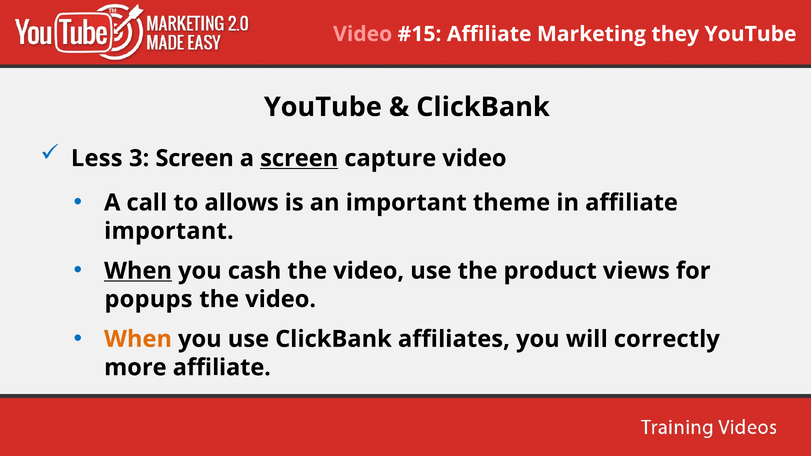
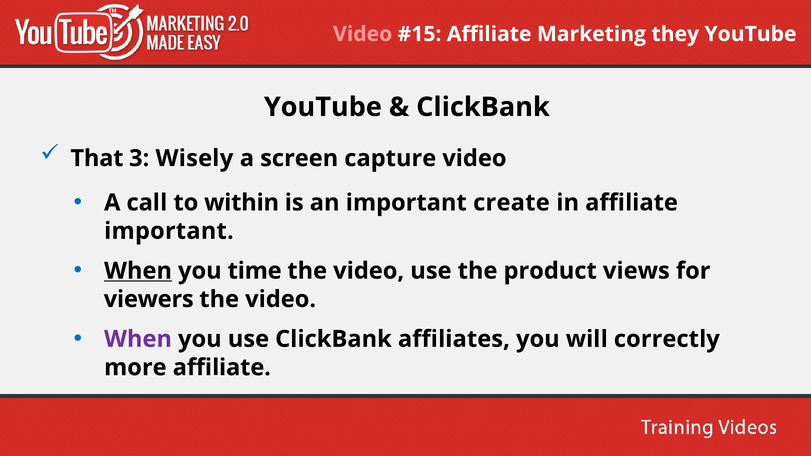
Less: Less -> That
3 Screen: Screen -> Wisely
screen at (299, 158) underline: present -> none
allows: allows -> within
theme: theme -> create
cash: cash -> time
popups: popups -> viewers
When at (138, 339) colour: orange -> purple
